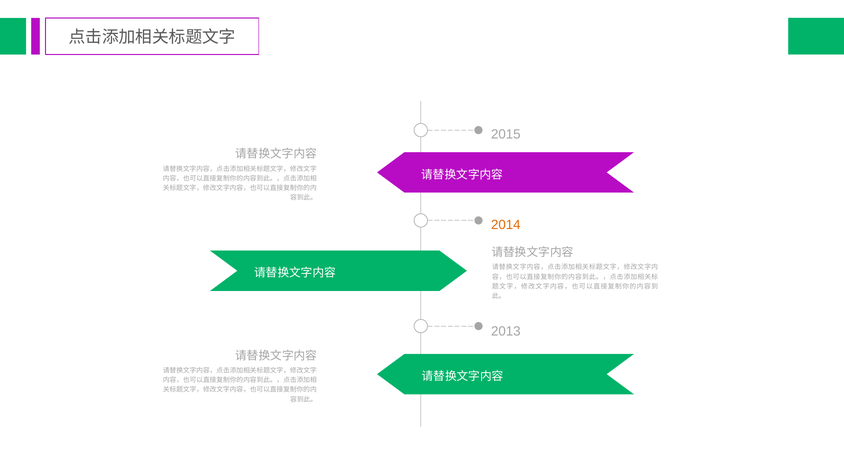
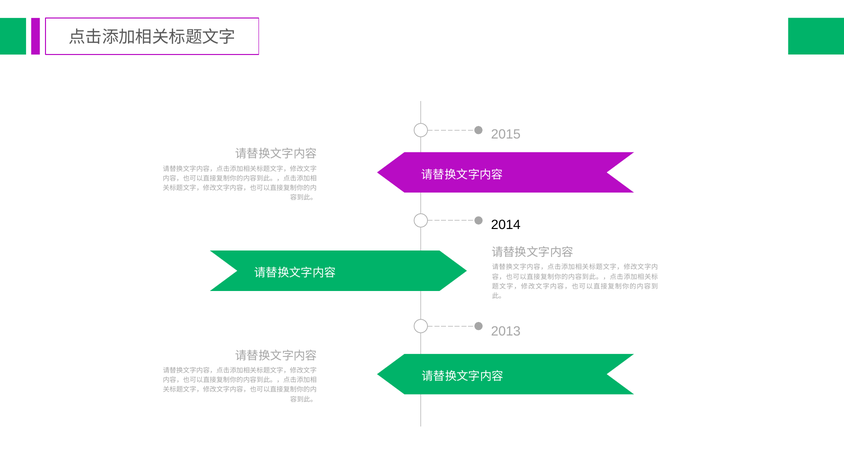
2014 colour: orange -> black
